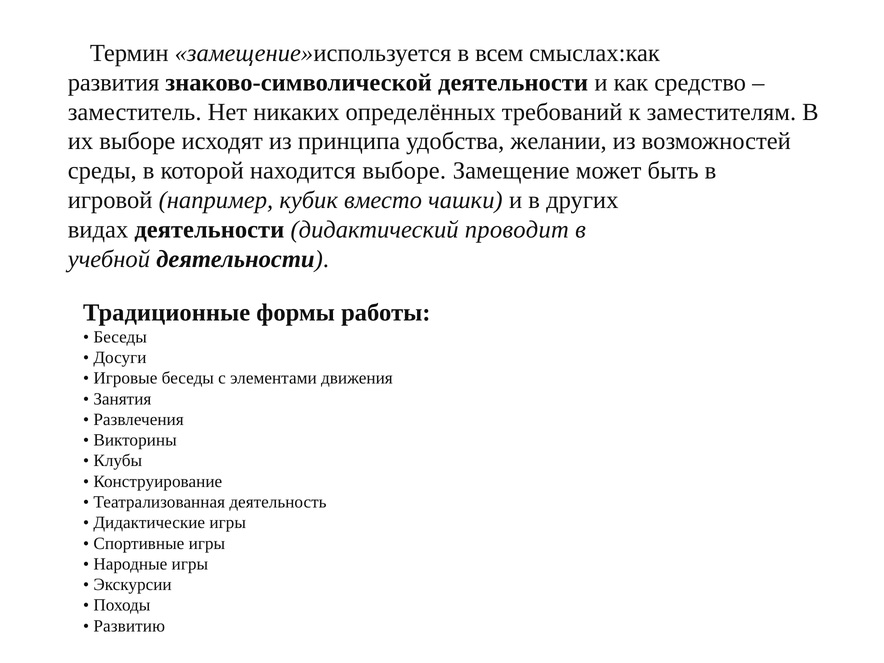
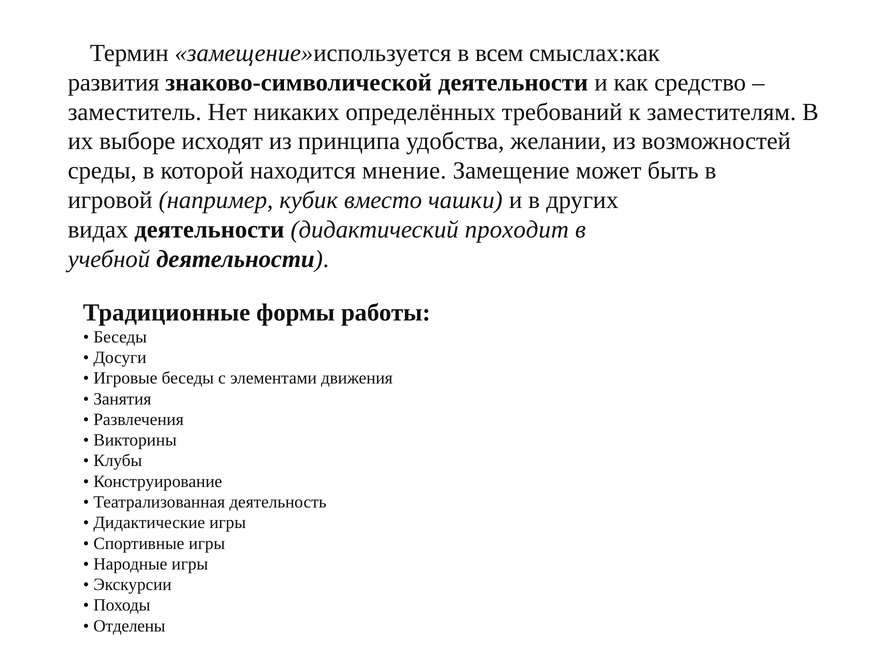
находится выборе: выборе -> мнение
проводит: проводит -> проходит
Развитию: Развитию -> Отделены
